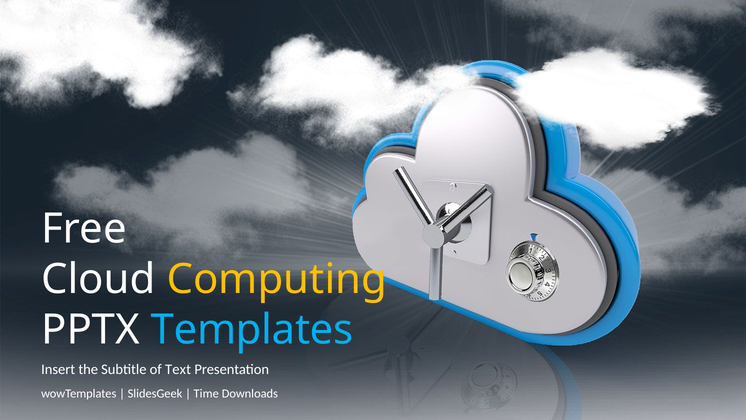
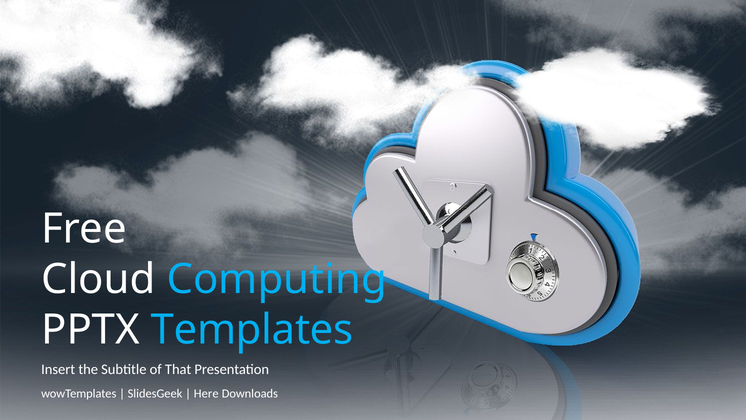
Computing colour: yellow -> light blue
Text: Text -> That
Time: Time -> Here
